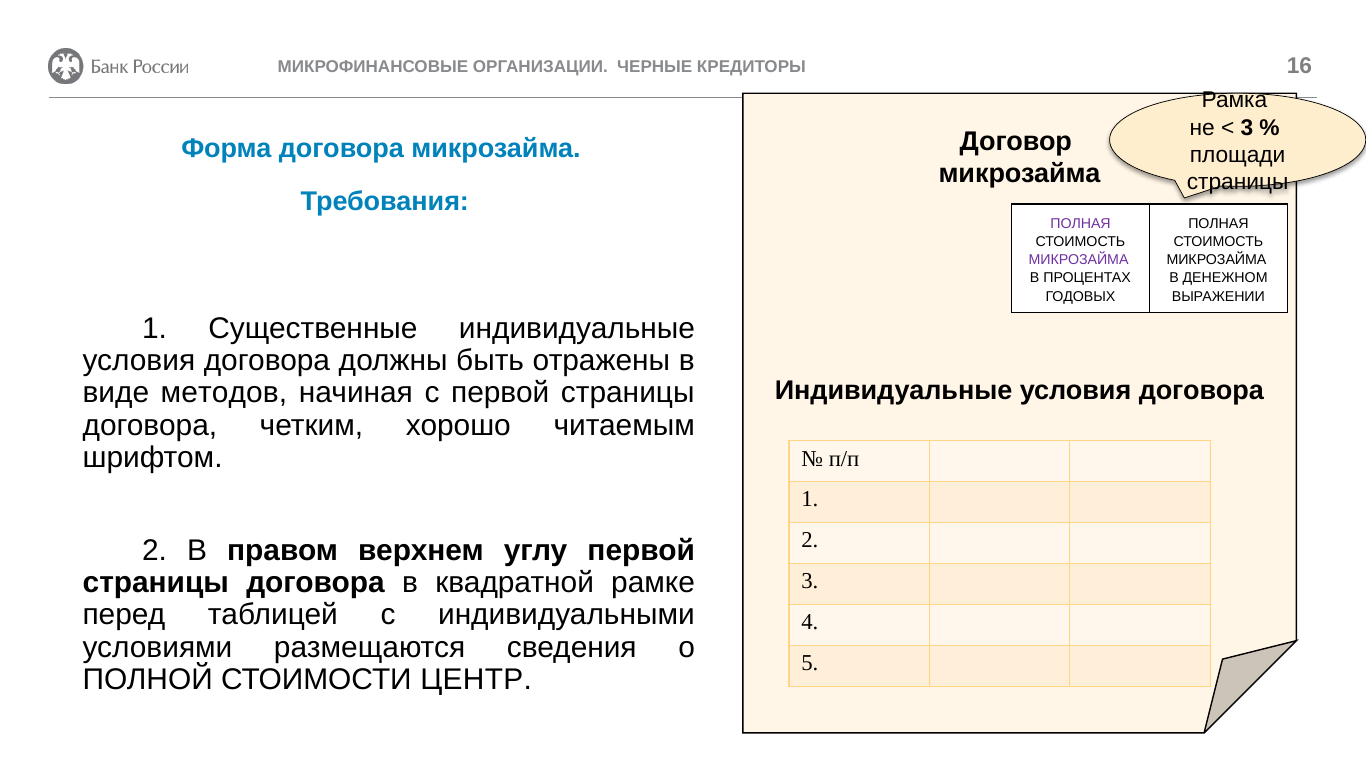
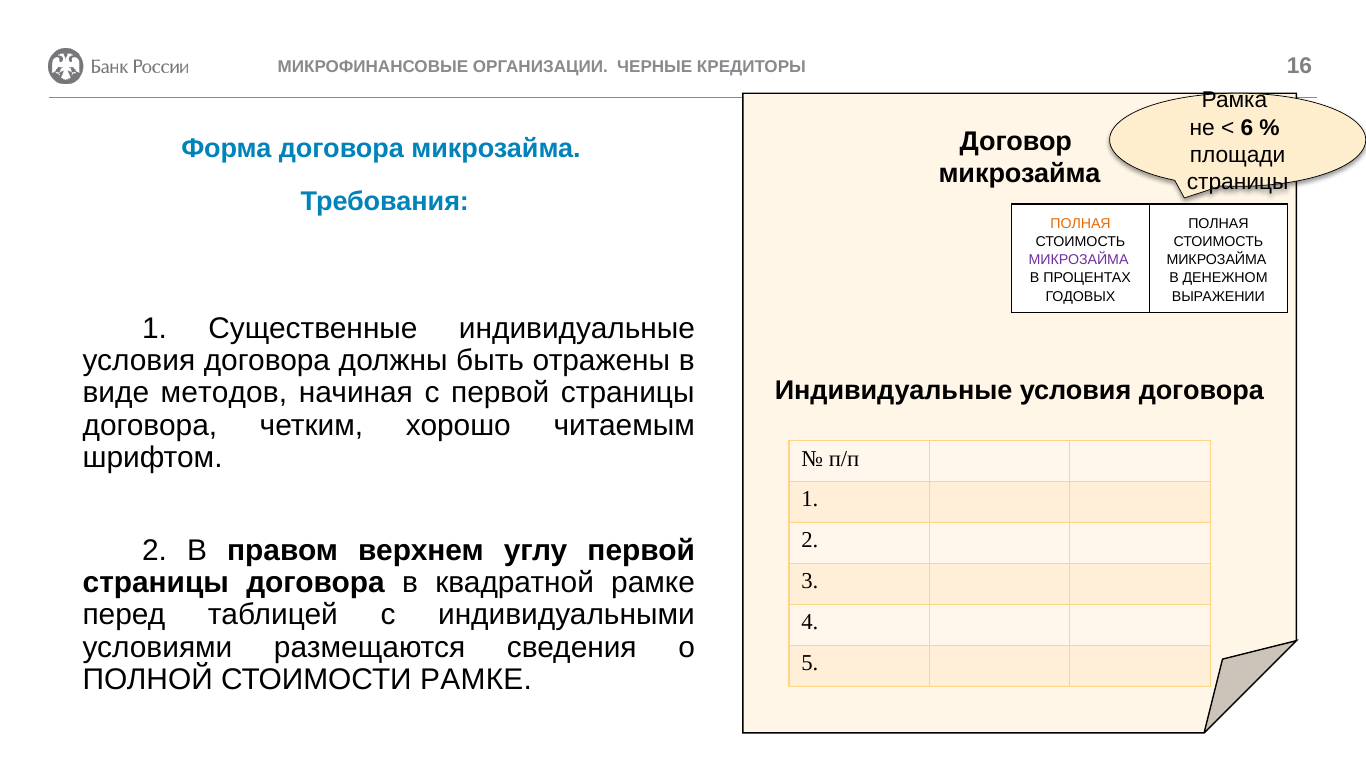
3 at (1247, 128): 3 -> 6
ПОЛНАЯ at (1081, 223) colour: purple -> orange
СТОИМОСТИ ЦЕНТР: ЦЕНТР -> РАМКЕ
